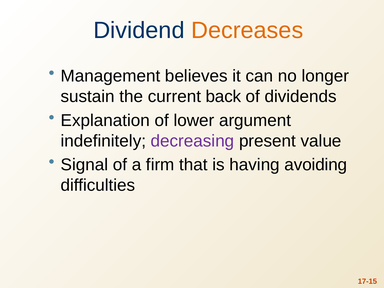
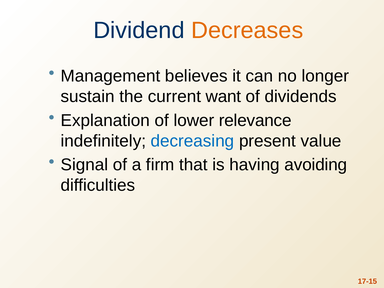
back: back -> want
argument: argument -> relevance
decreasing colour: purple -> blue
